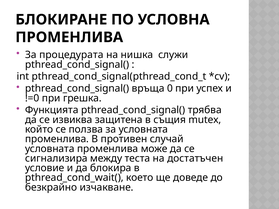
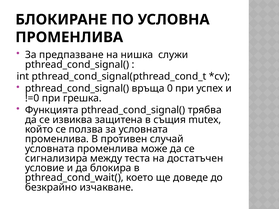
процедурата: процедурата -> предпазване
